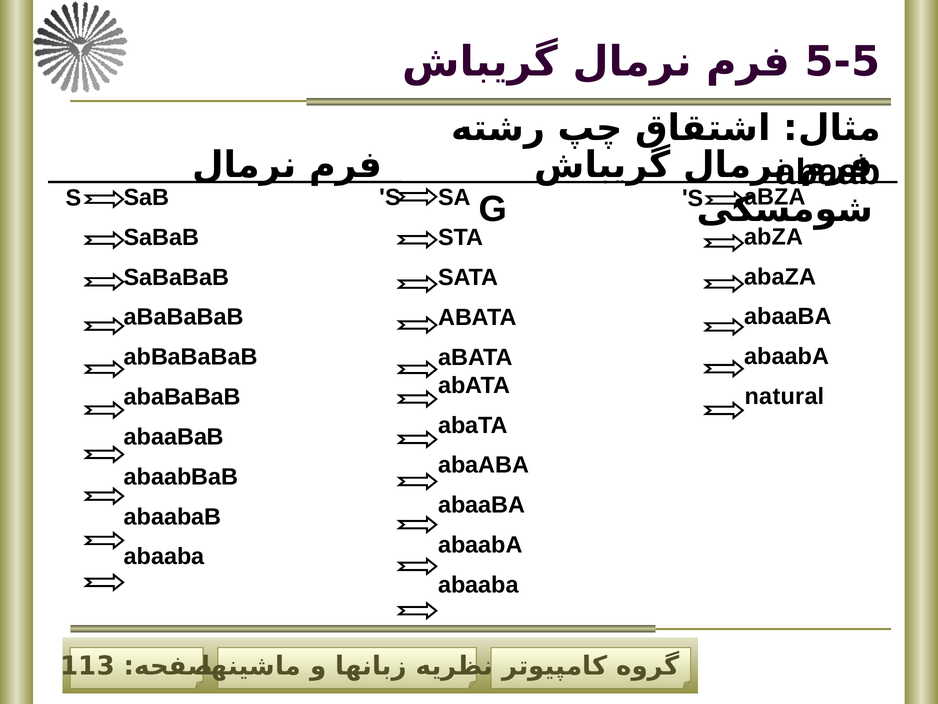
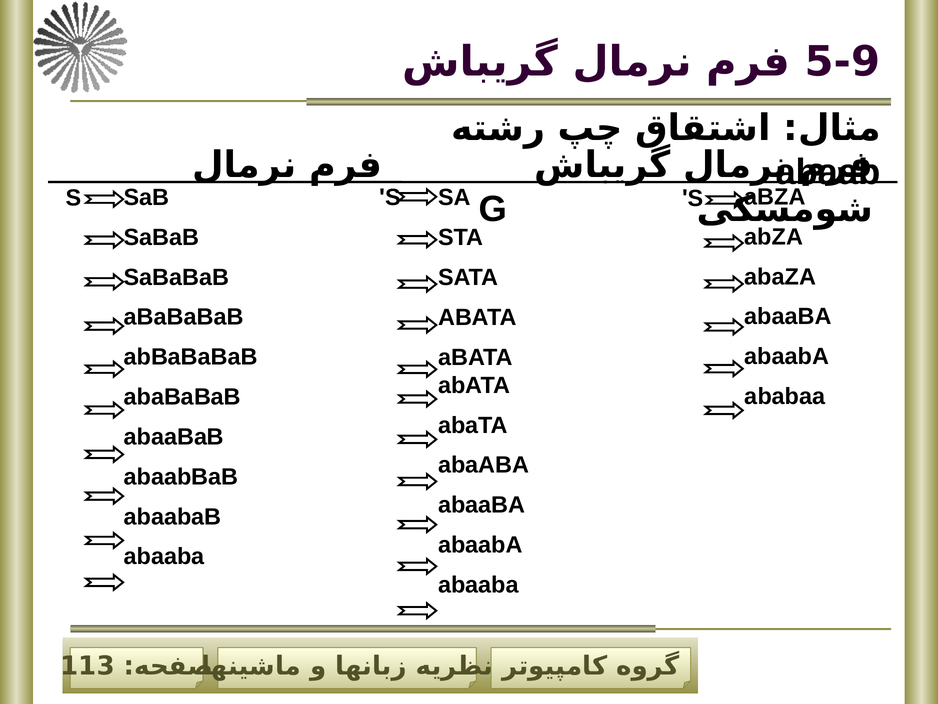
5-5: 5-5 -> 5-9
natural: natural -> ababaa
